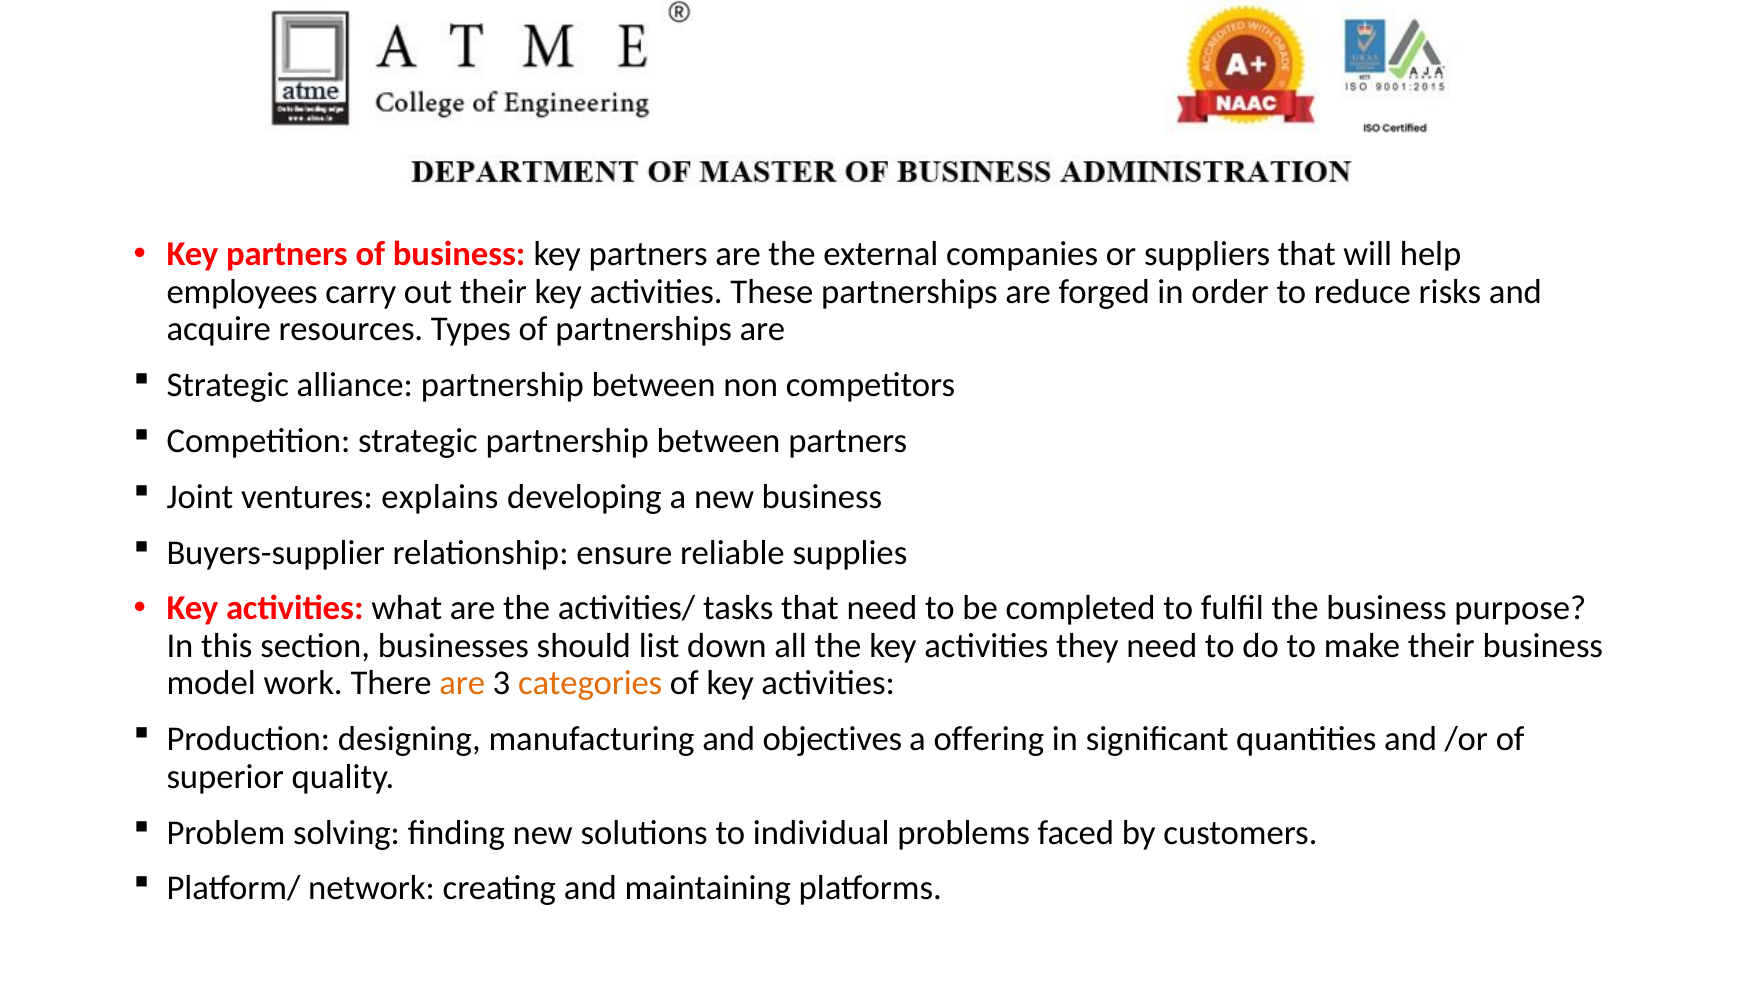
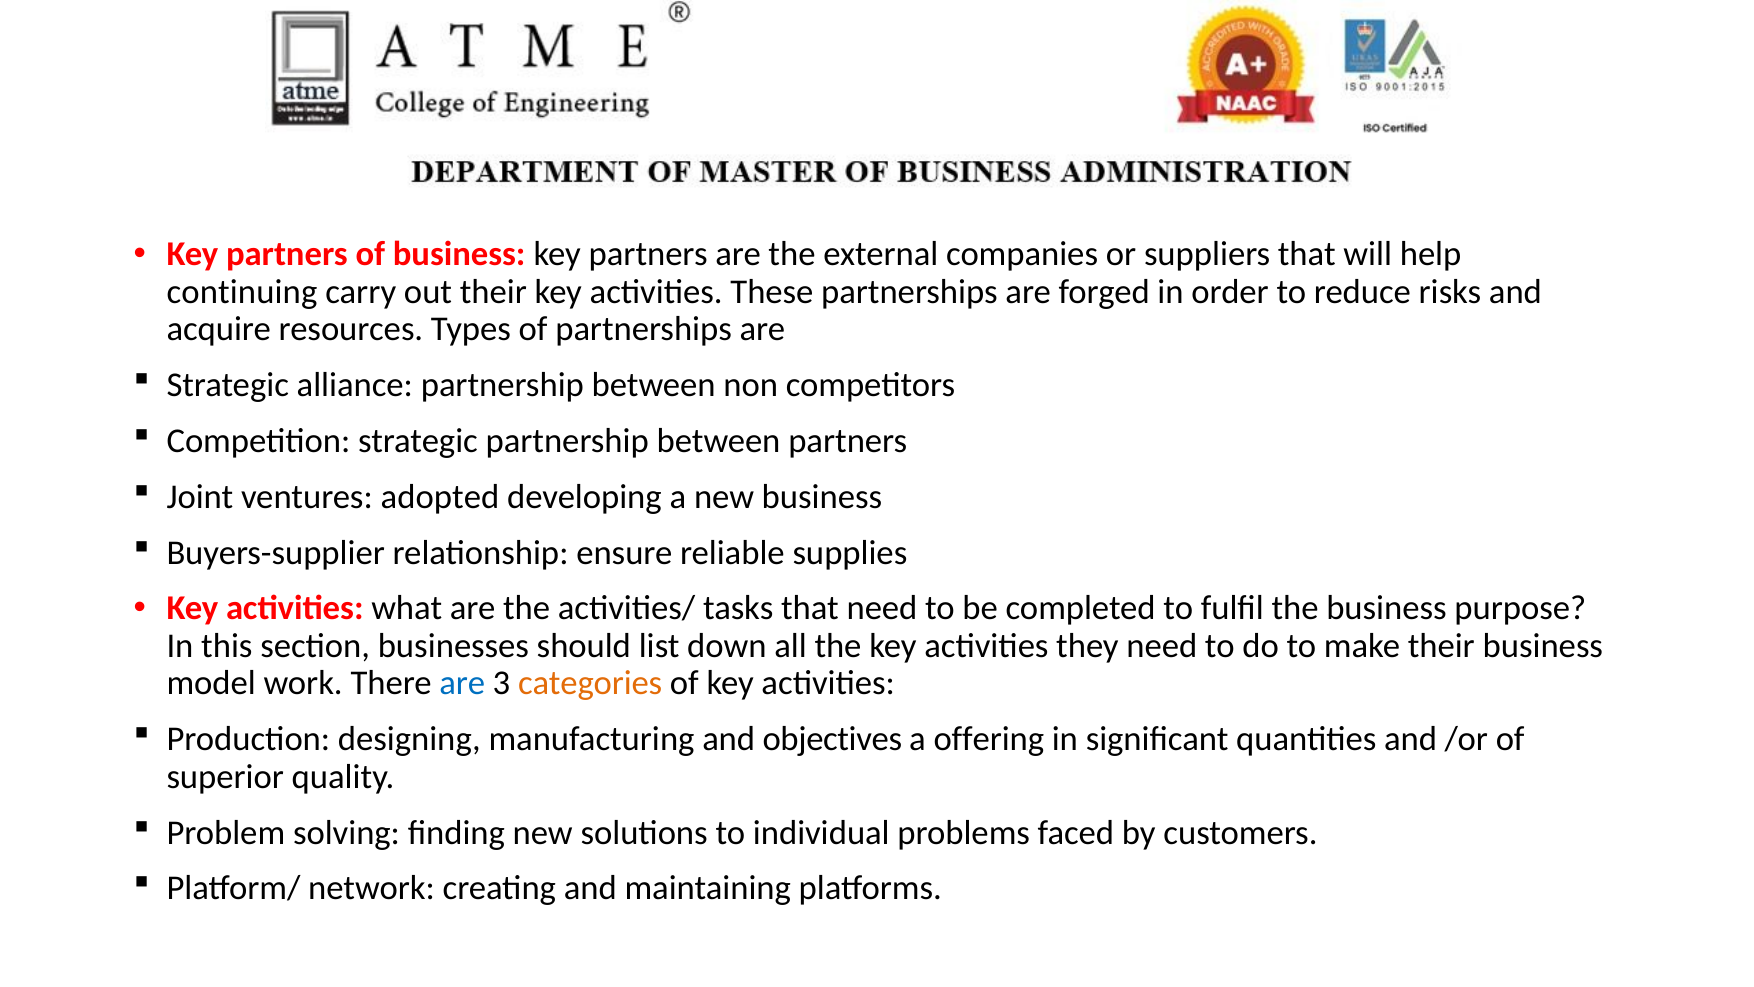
employees: employees -> continuing
explains: explains -> adopted
are at (462, 683) colour: orange -> blue
